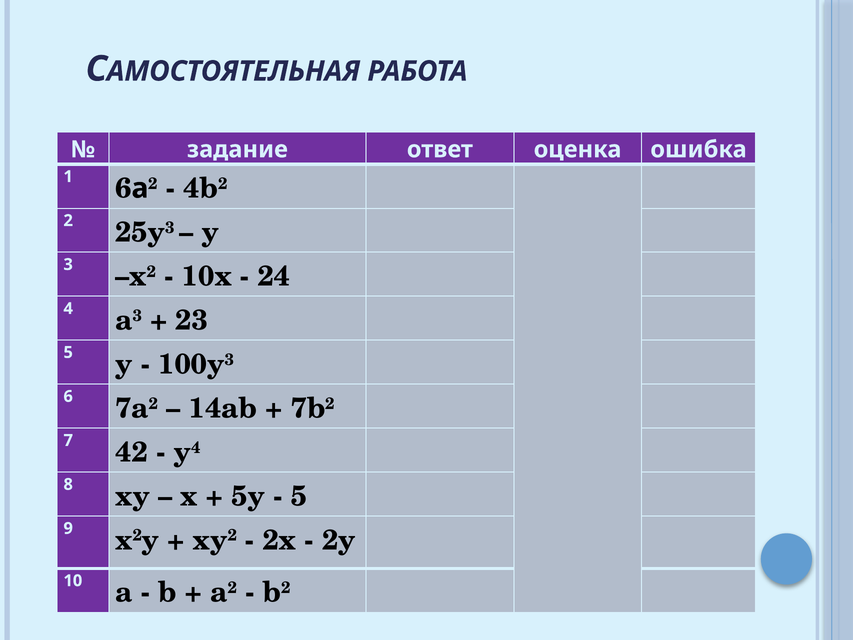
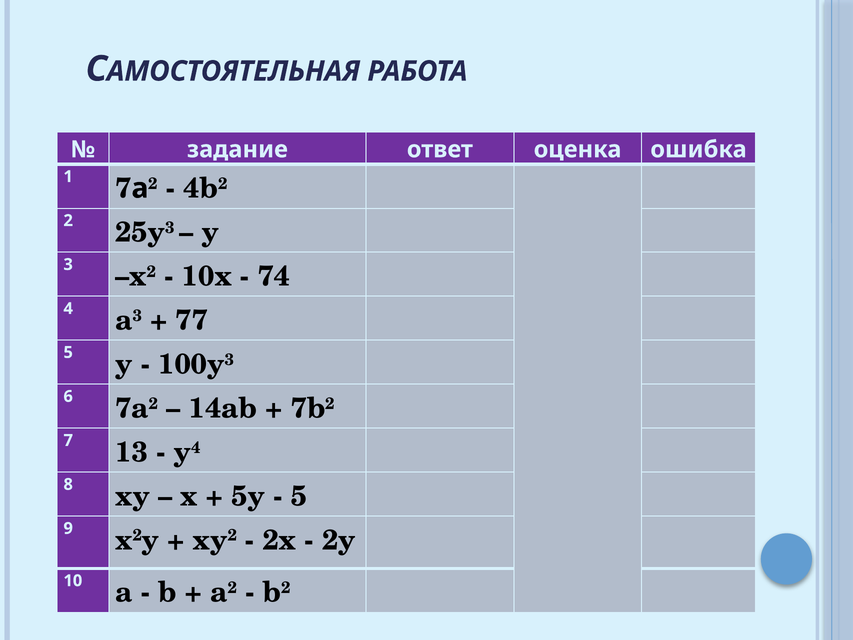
1 6: 6 -> 7
24: 24 -> 74
23: 23 -> 77
42: 42 -> 13
